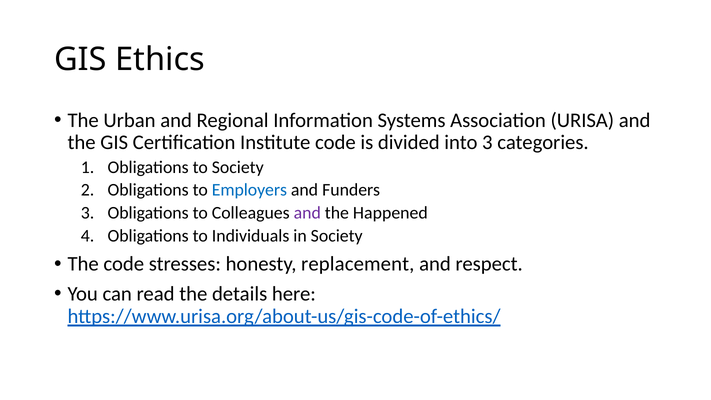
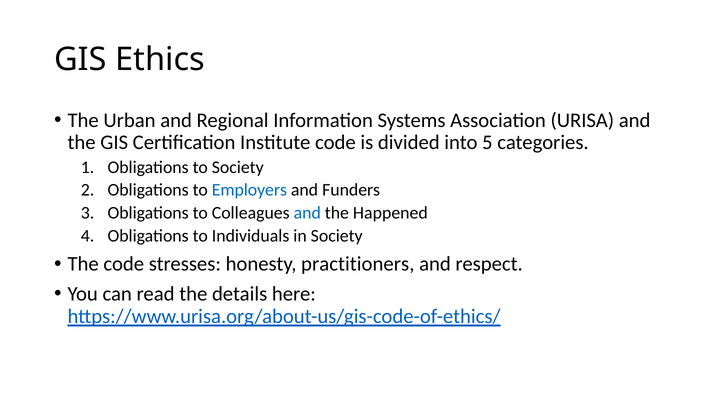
into 3: 3 -> 5
and at (307, 213) colour: purple -> blue
replacement: replacement -> practitioners
